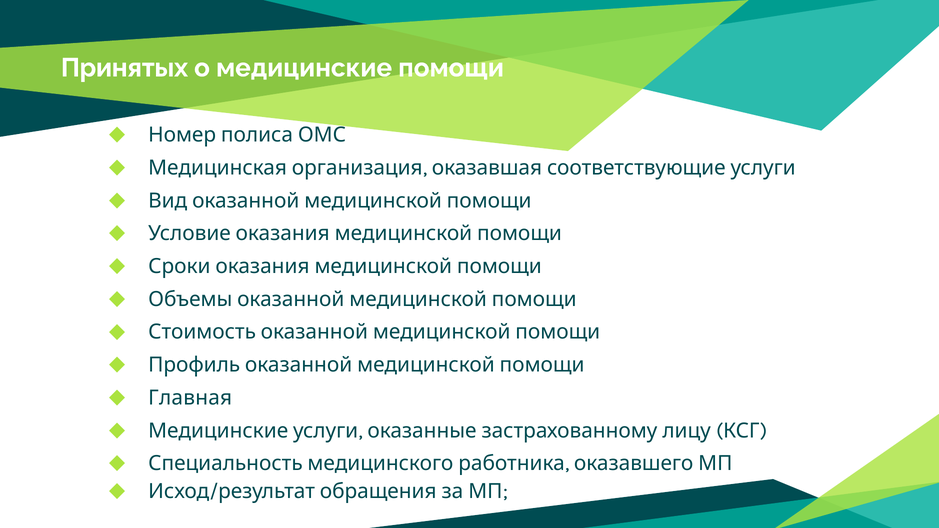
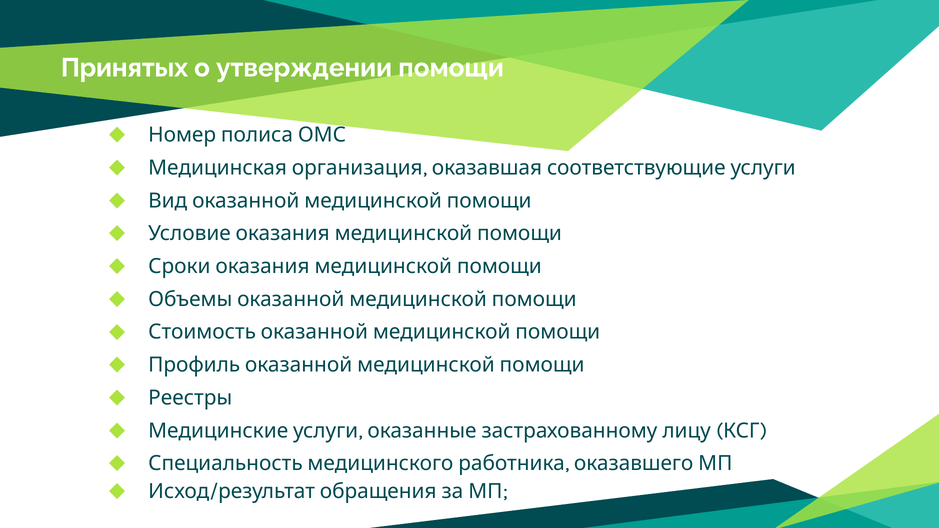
медицинские: медицинские -> утверждении
Главная: Главная -> Реестры
